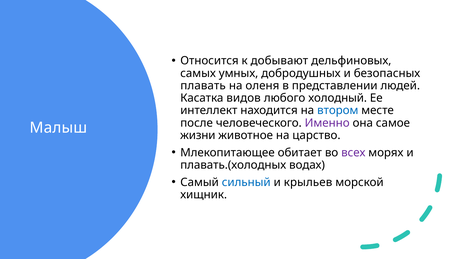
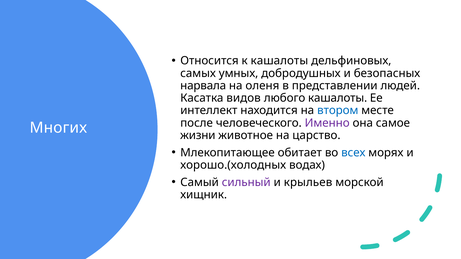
к добывают: добывают -> кашалоты
плавать: плавать -> нарвала
любого холодный: холодный -> кашалоты
Малыш: Малыш -> Многих
всех colour: purple -> blue
плавать.(холодных: плавать.(холодных -> хорошо.(холодных
сильный colour: blue -> purple
